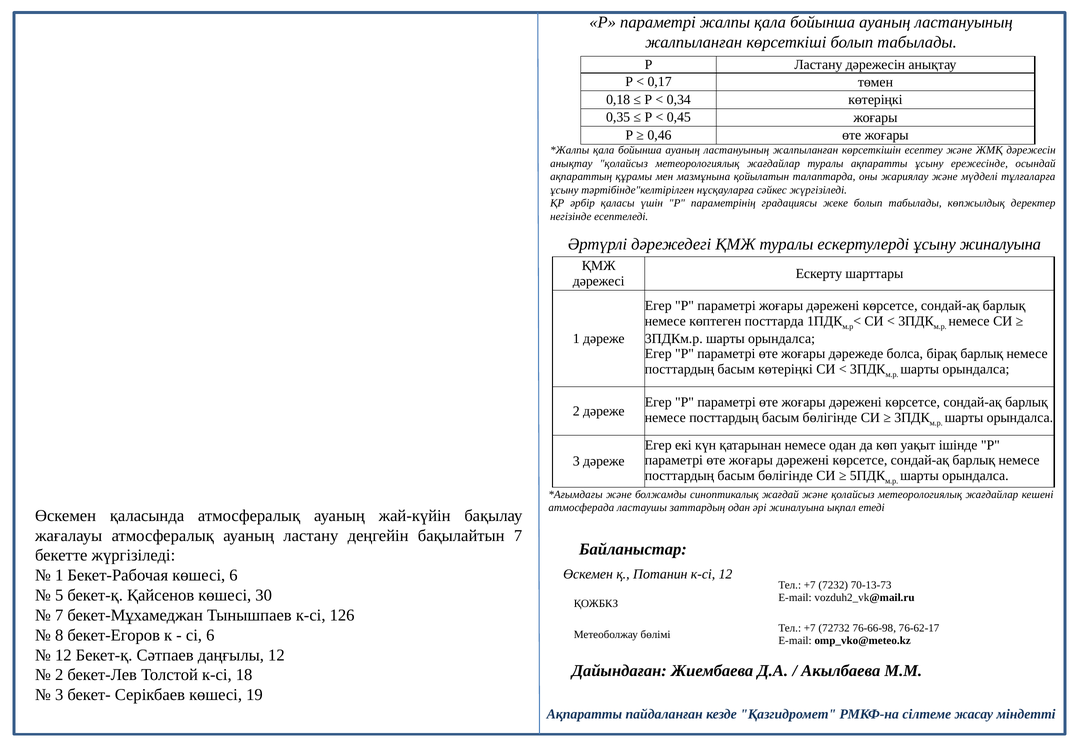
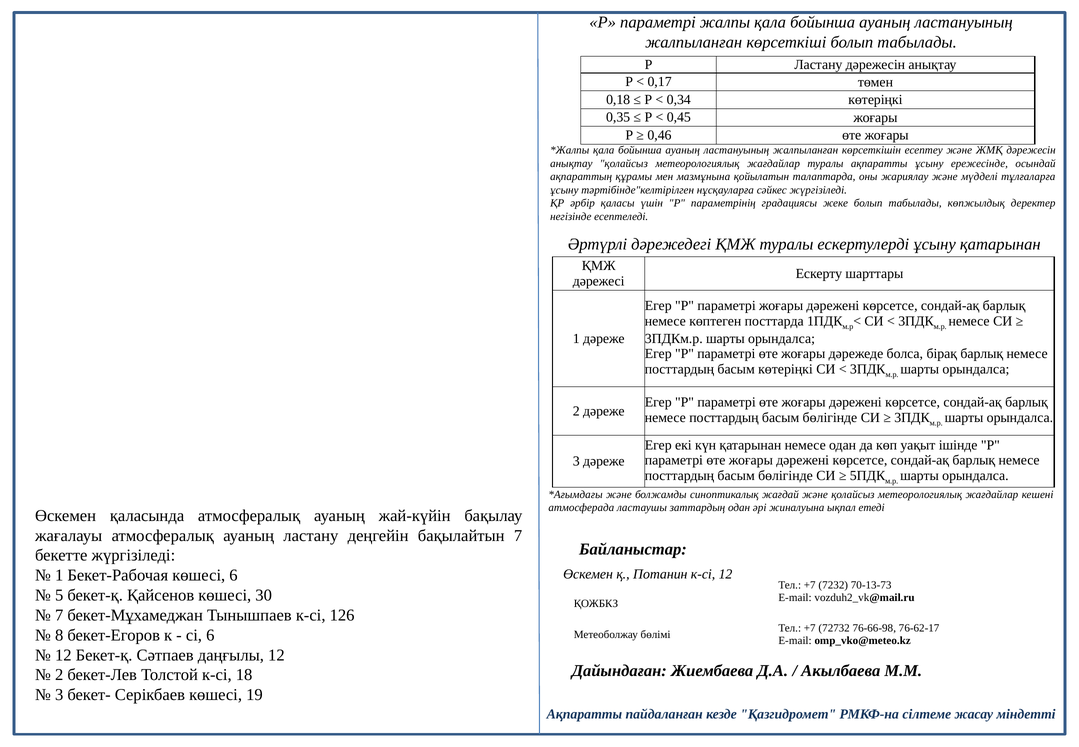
ұсыну жиналуына: жиналуына -> қатарынан
